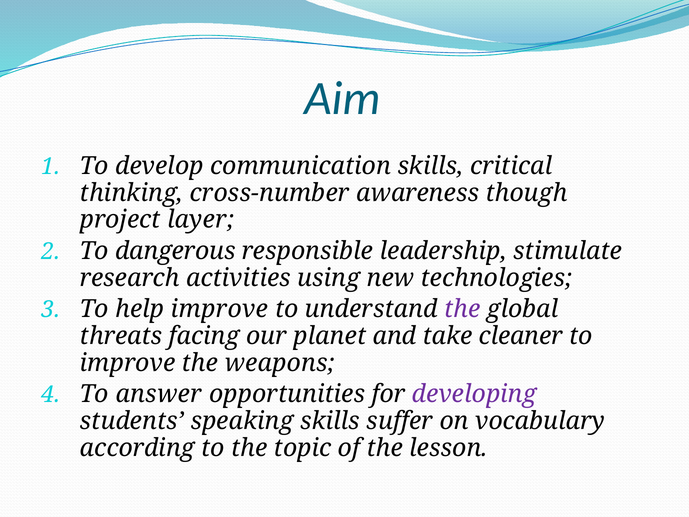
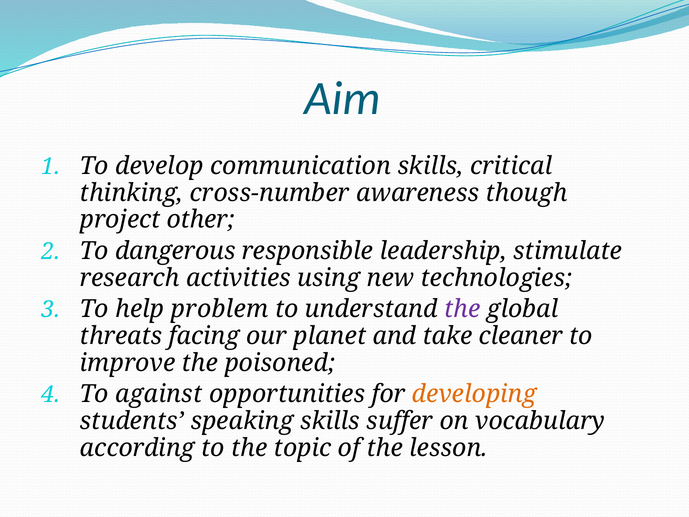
layer: layer -> other
help improve: improve -> problem
weapons: weapons -> poisoned
answer: answer -> against
developing colour: purple -> orange
